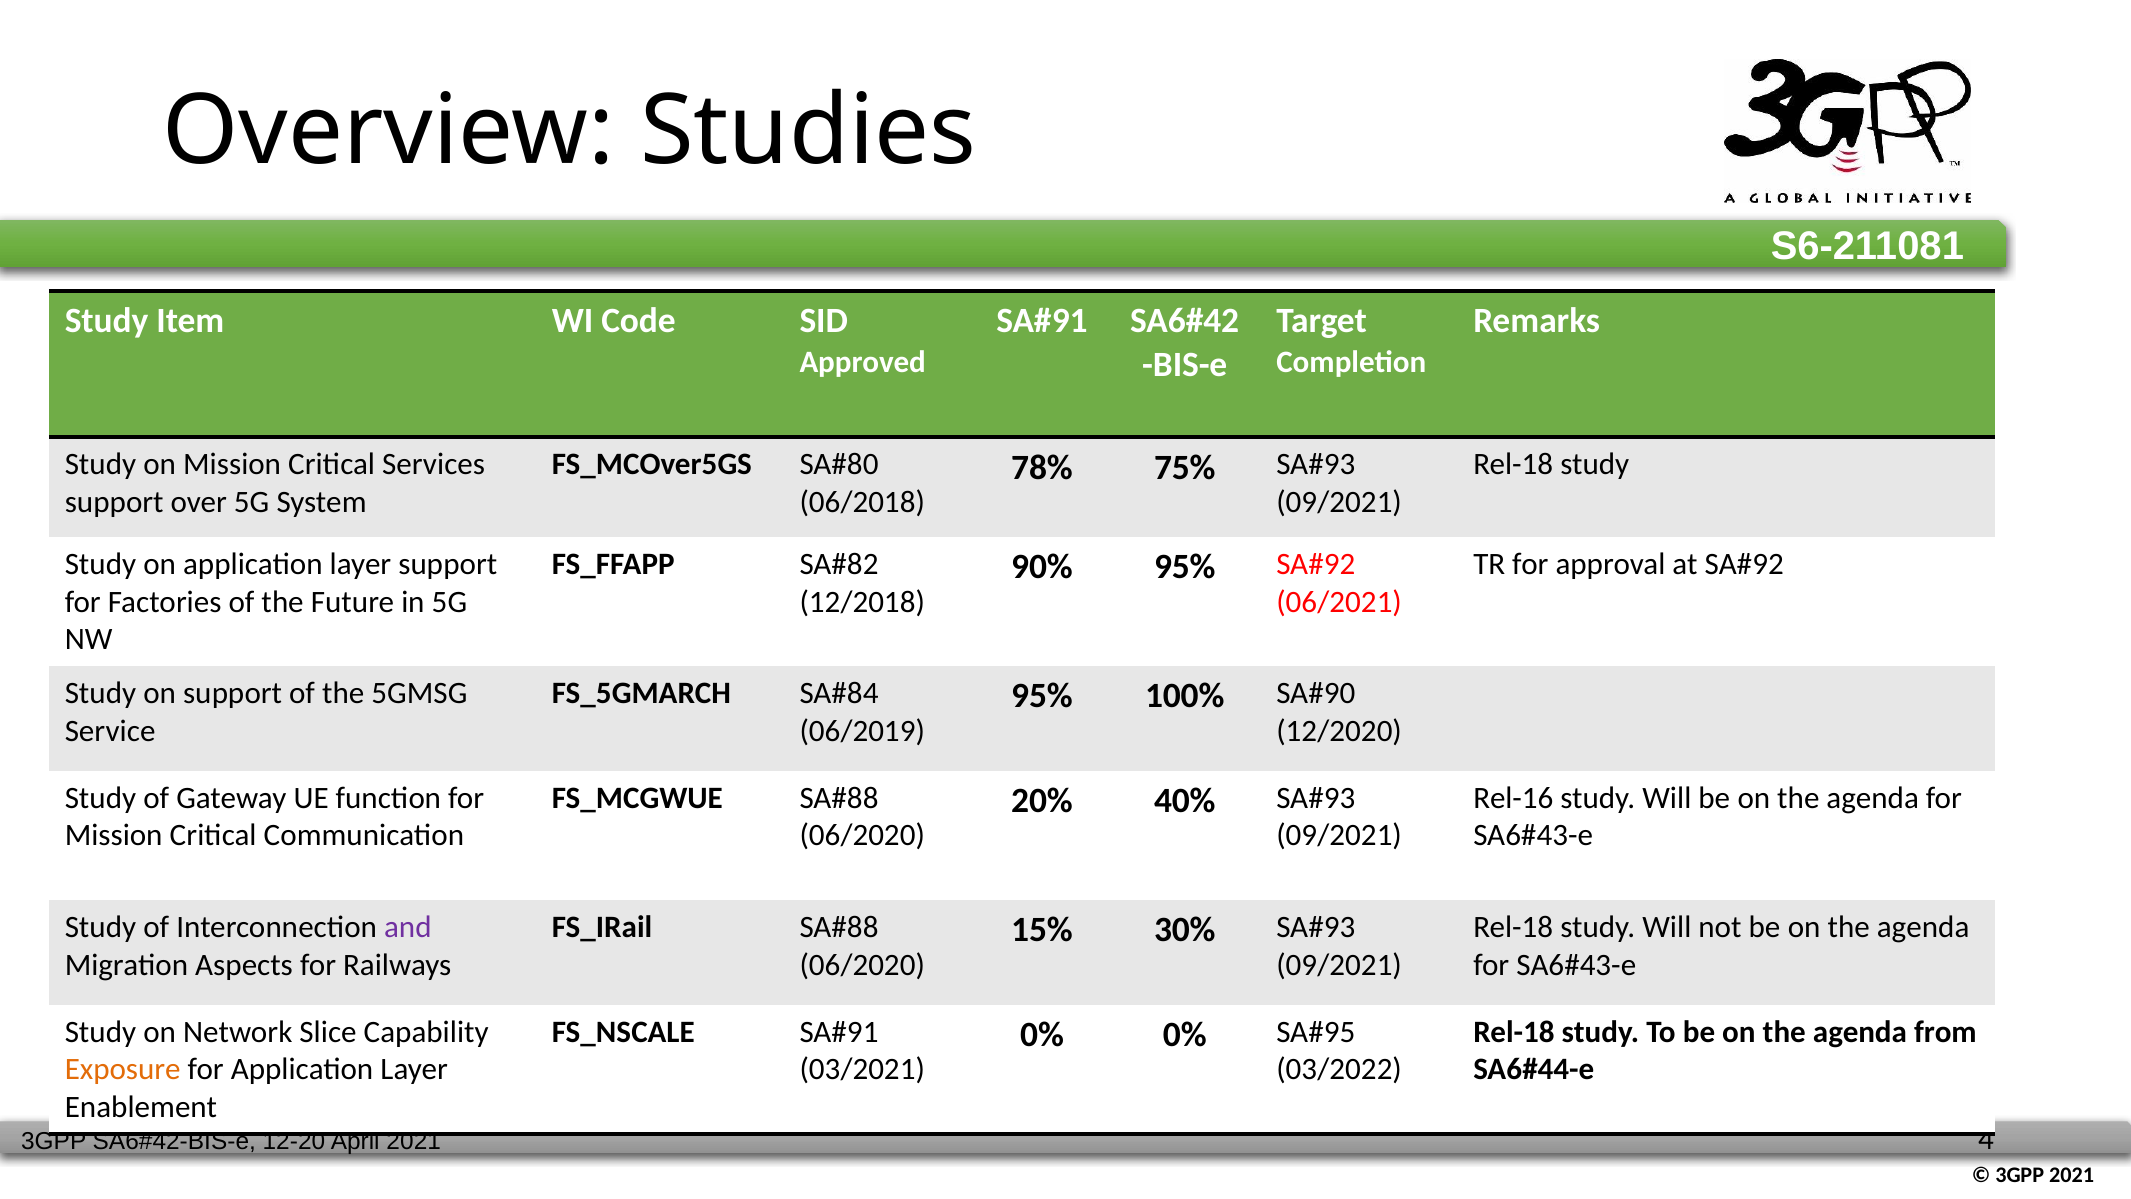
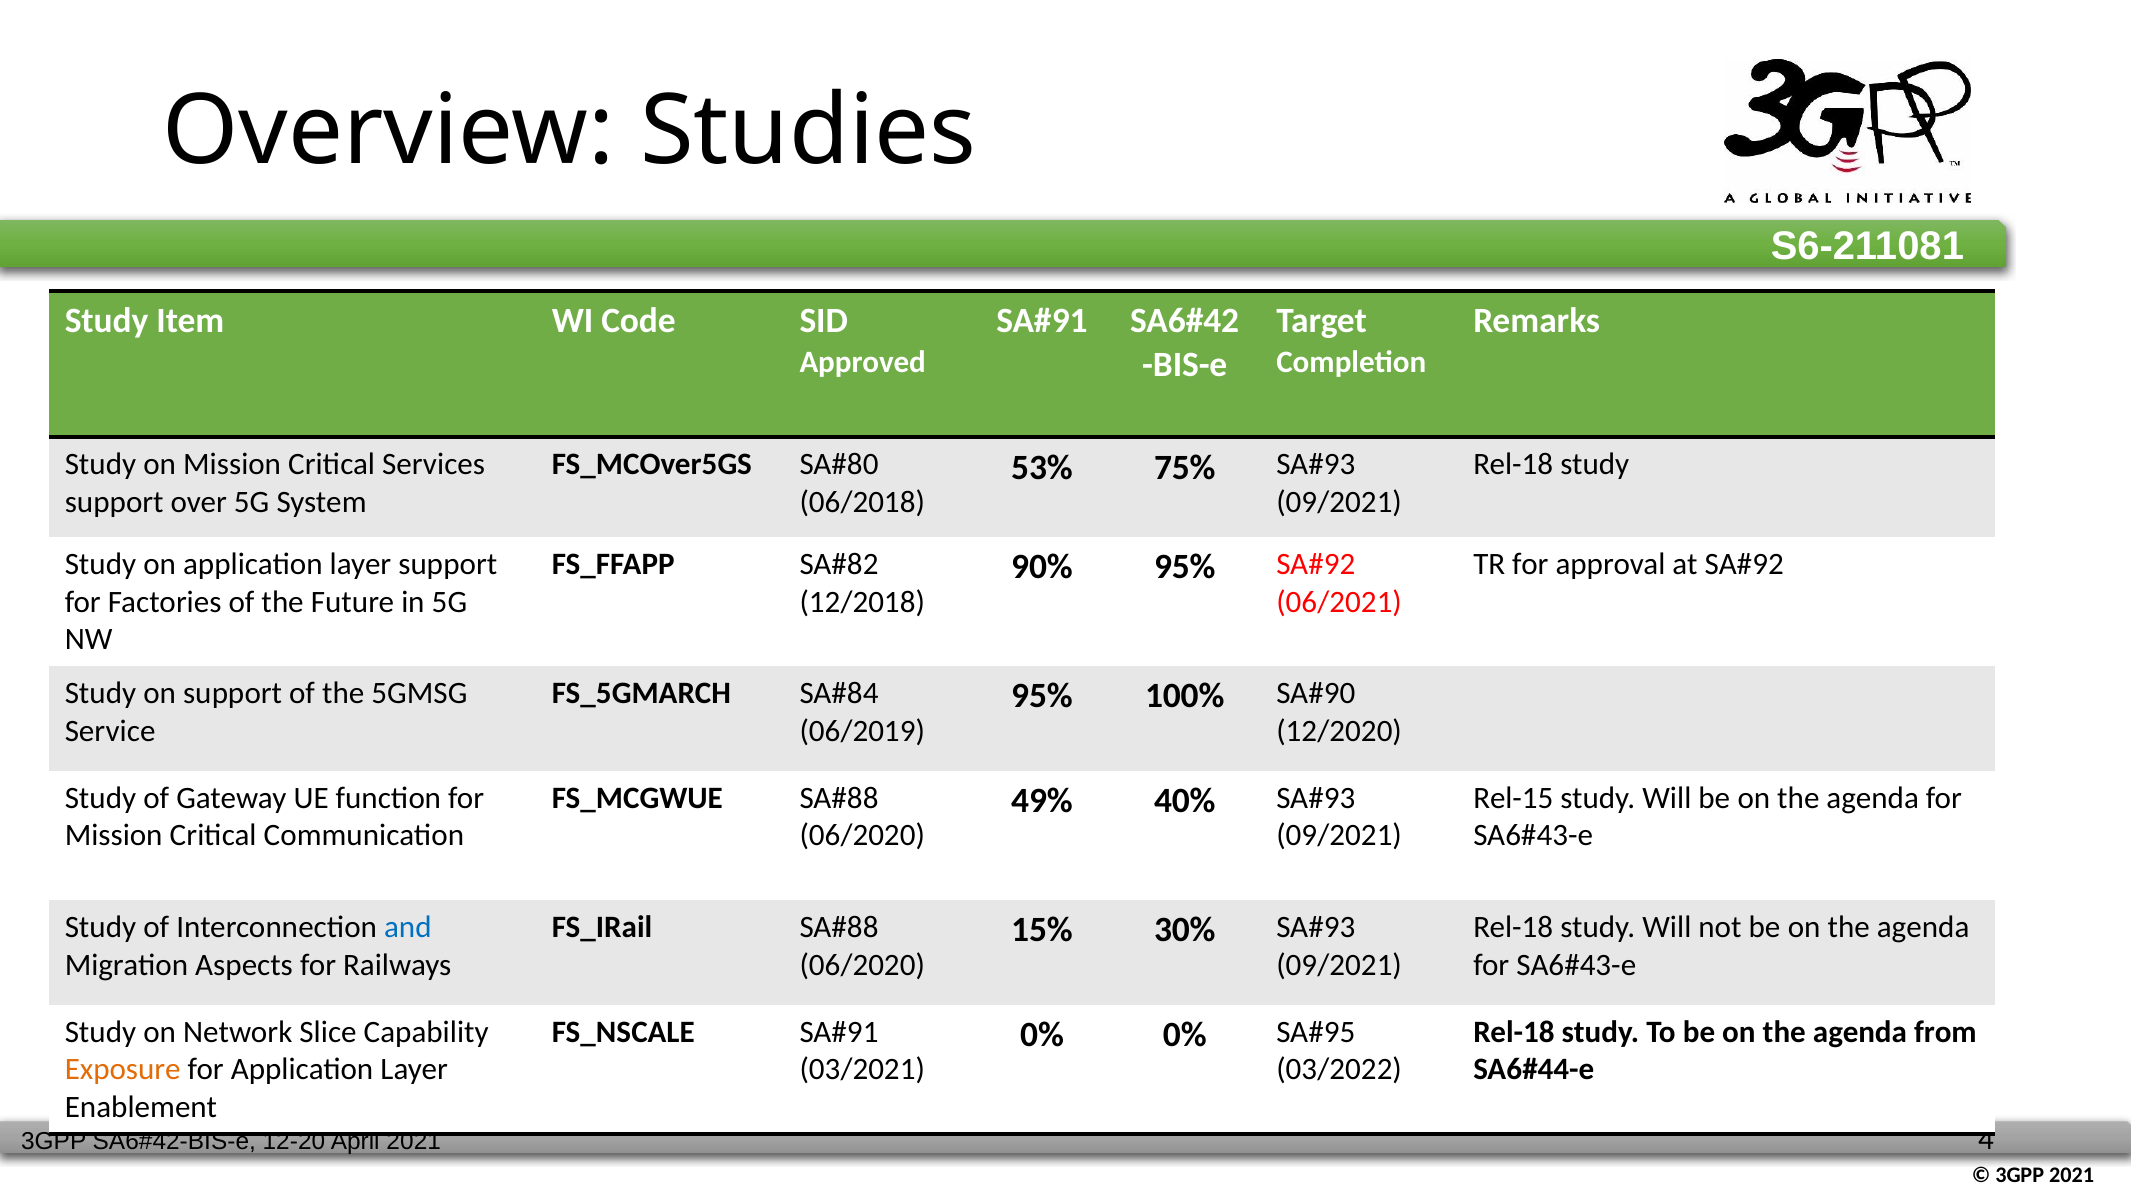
78%: 78% -> 53%
Rel-16: Rel-16 -> Rel-15
20%: 20% -> 49%
and colour: purple -> blue
